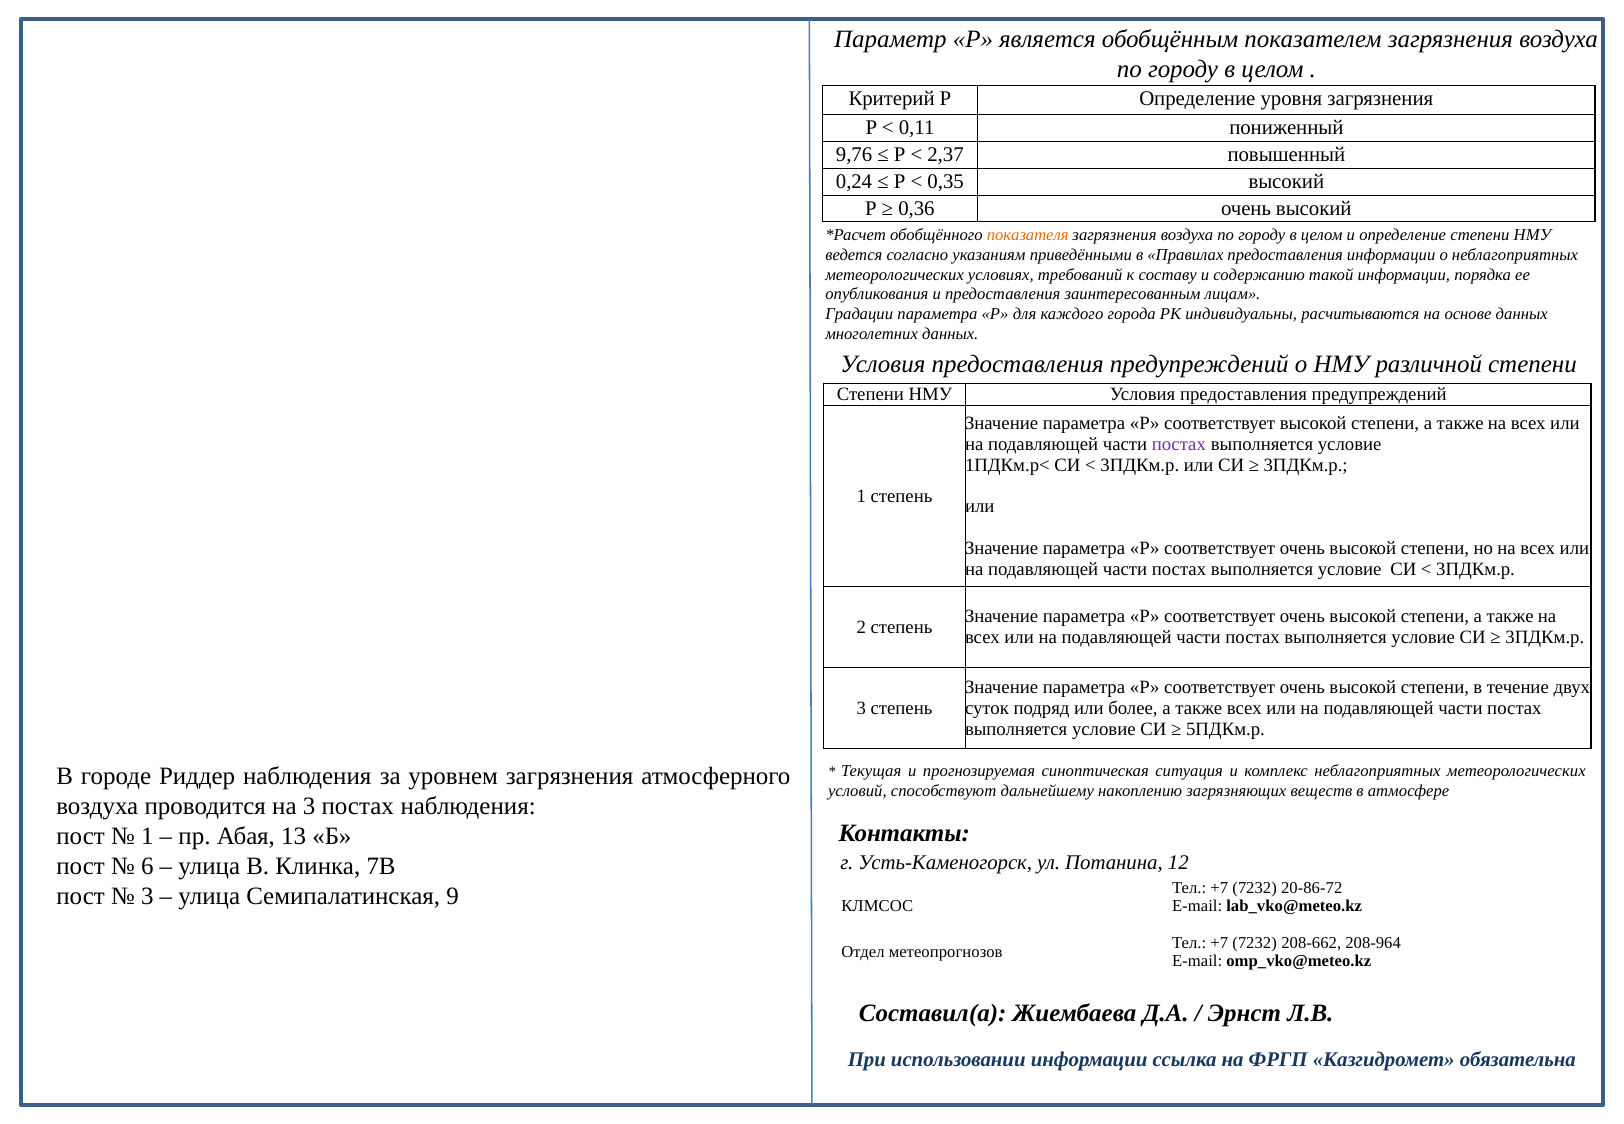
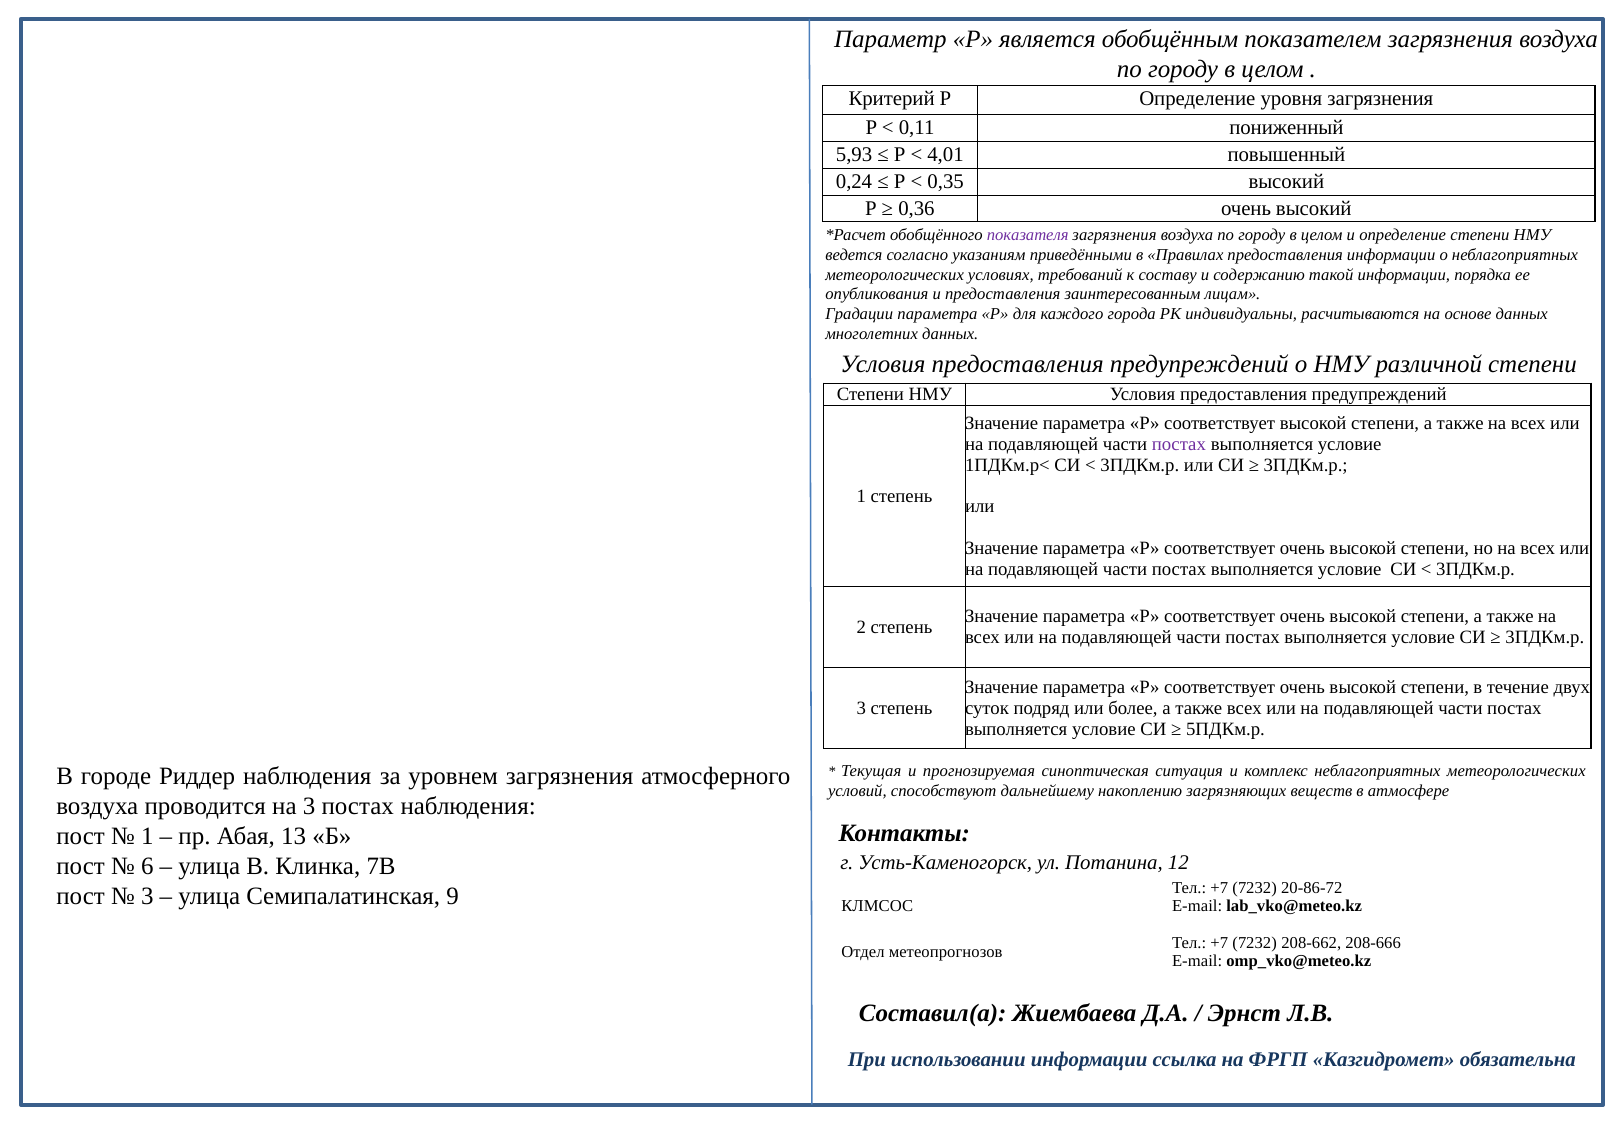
9,76: 9,76 -> 5,93
2,37: 2,37 -> 4,01
показателя colour: orange -> purple
208-964: 208-964 -> 208-666
